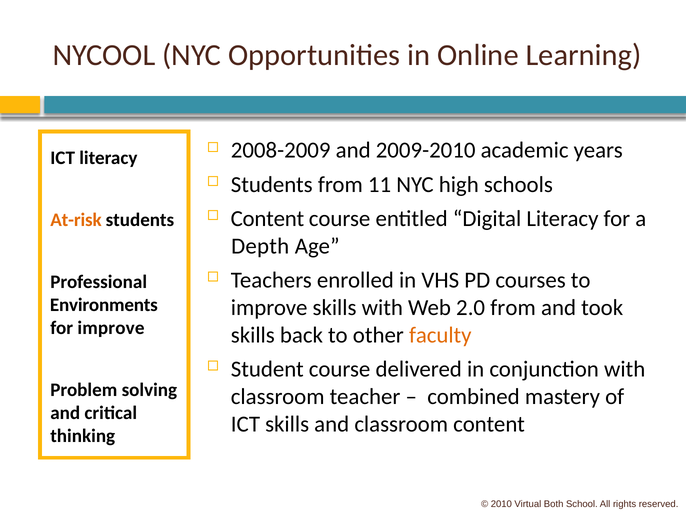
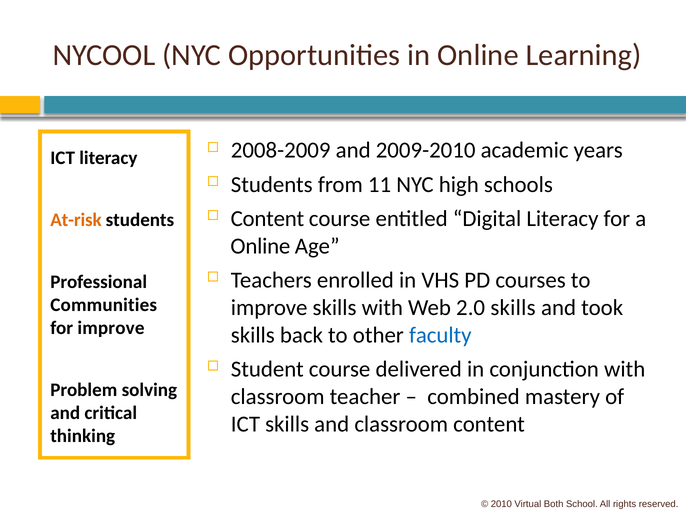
Depth at (260, 246): Depth -> Online
Environments: Environments -> Communities
2.0 from: from -> skills
faculty colour: orange -> blue
